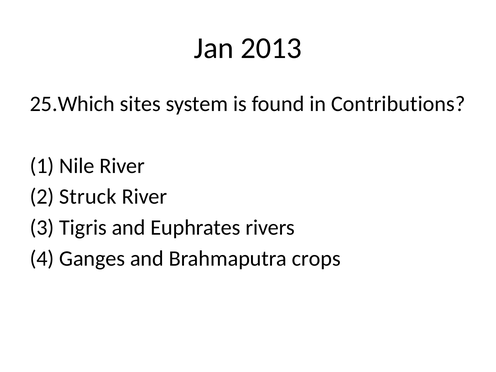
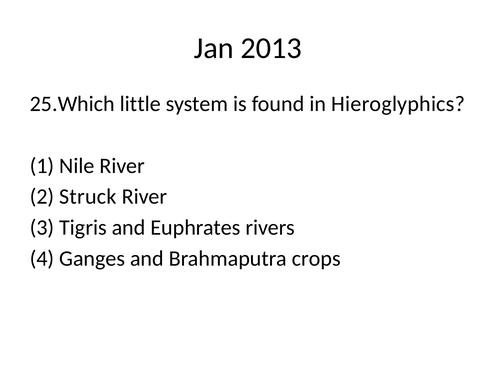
sites: sites -> little
Contributions: Contributions -> Hieroglyphics
